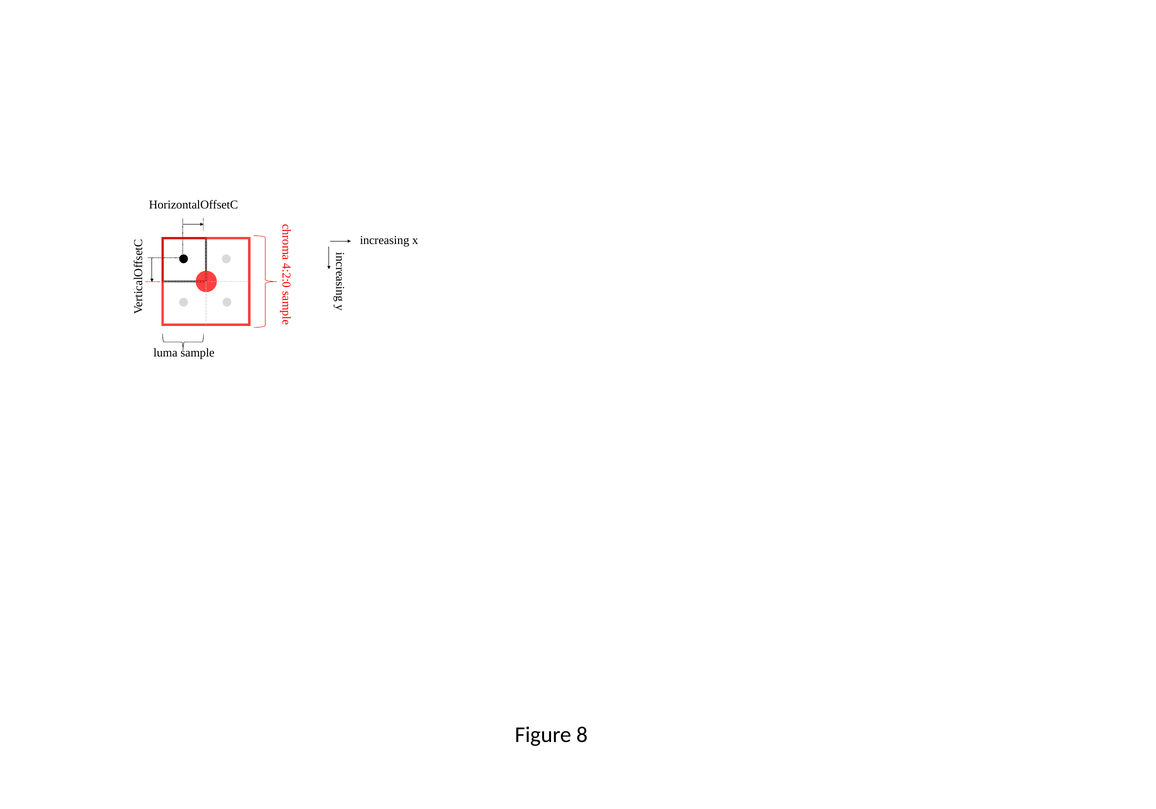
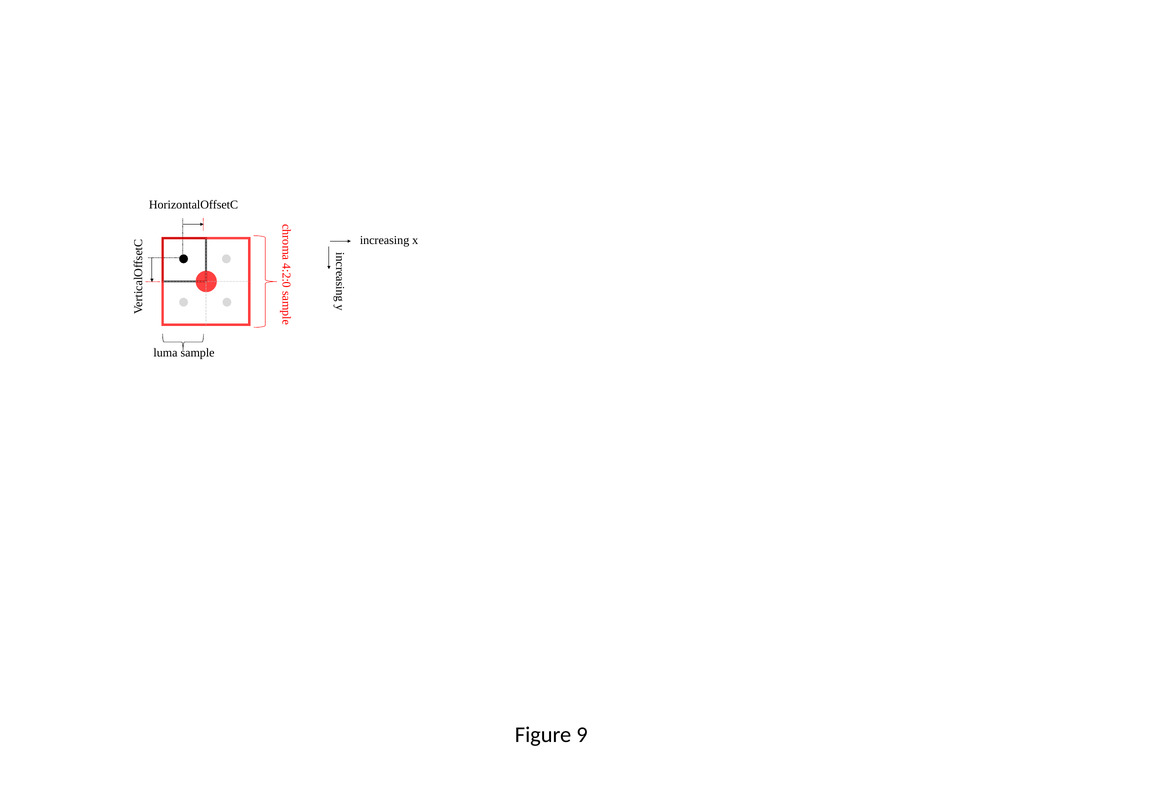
8: 8 -> 9
